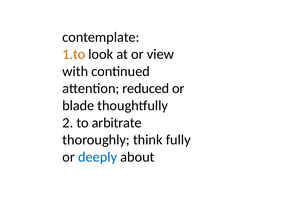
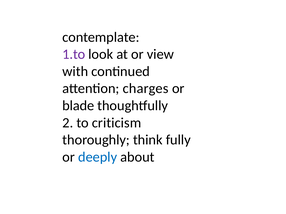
1.to colour: orange -> purple
reduced: reduced -> charges
arbitrate: arbitrate -> criticism
